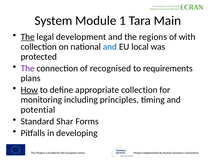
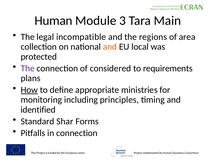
System at (53, 21): System -> Human
1: 1 -> 3
The at (28, 37) underline: present -> none
development: development -> incompatible
with: with -> area
and at (110, 47) colour: blue -> orange
recognised: recognised -> considered
appropriate collection: collection -> ministries
potential: potential -> identified
in developing: developing -> connection
